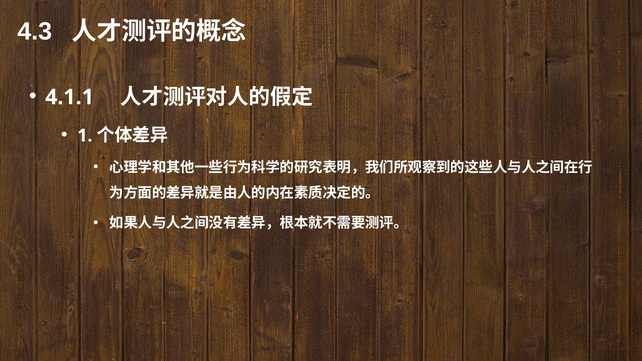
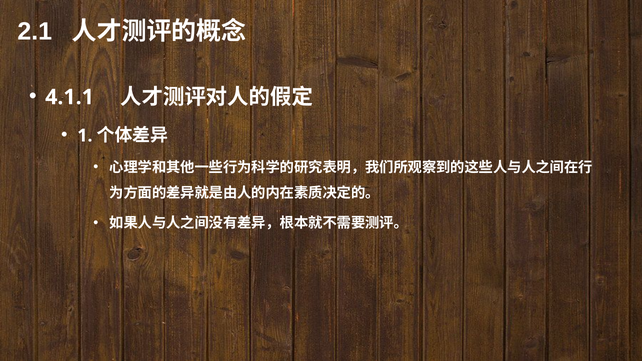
4.3: 4.3 -> 2.1
